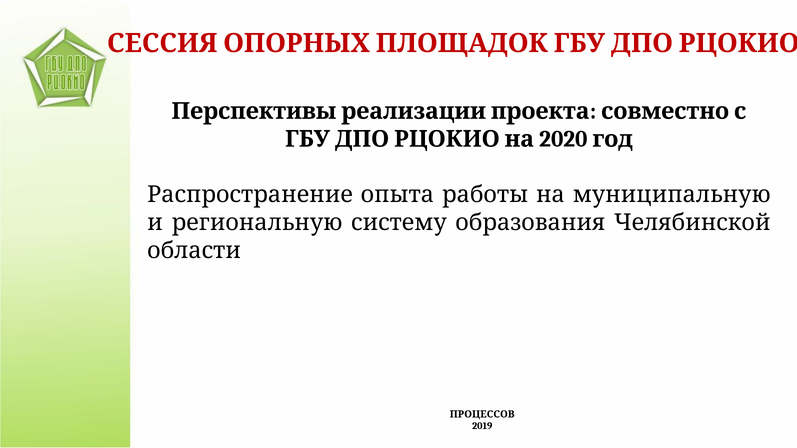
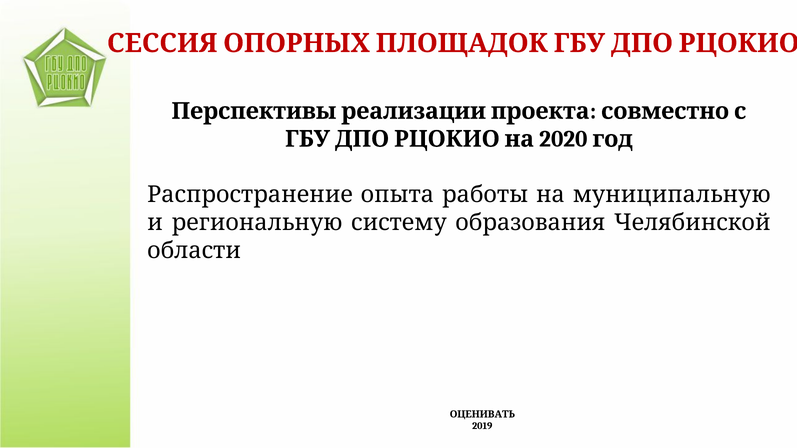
ПРОЦЕССОВ: ПРОЦЕССОВ -> ОЦЕНИВАТЬ
